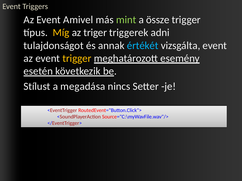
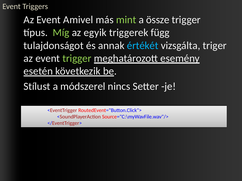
Míg colour: yellow -> light green
triger: triger -> egyik
adni: adni -> függ
vizsgálta event: event -> triger
trigger at (77, 59) colour: yellow -> light green
megadása: megadása -> módszerel
